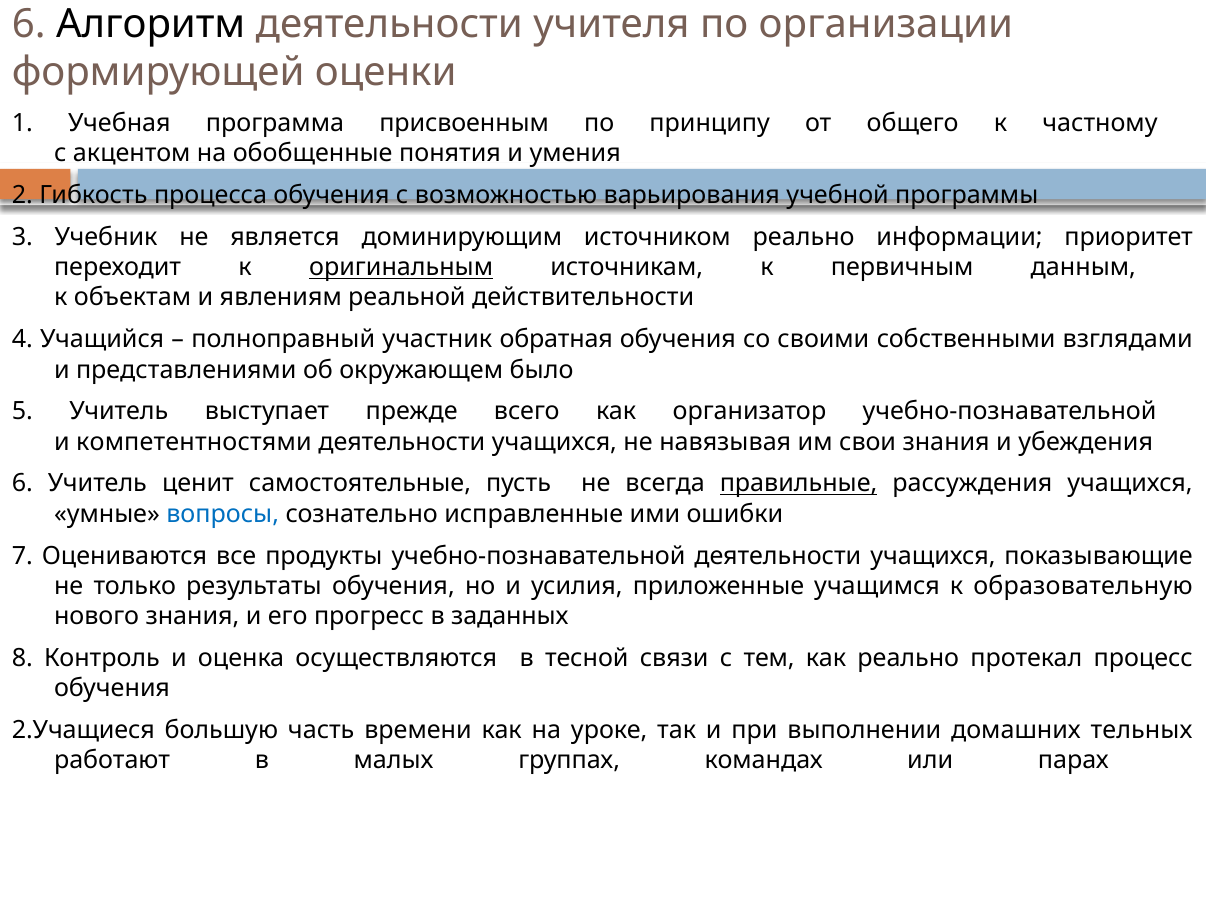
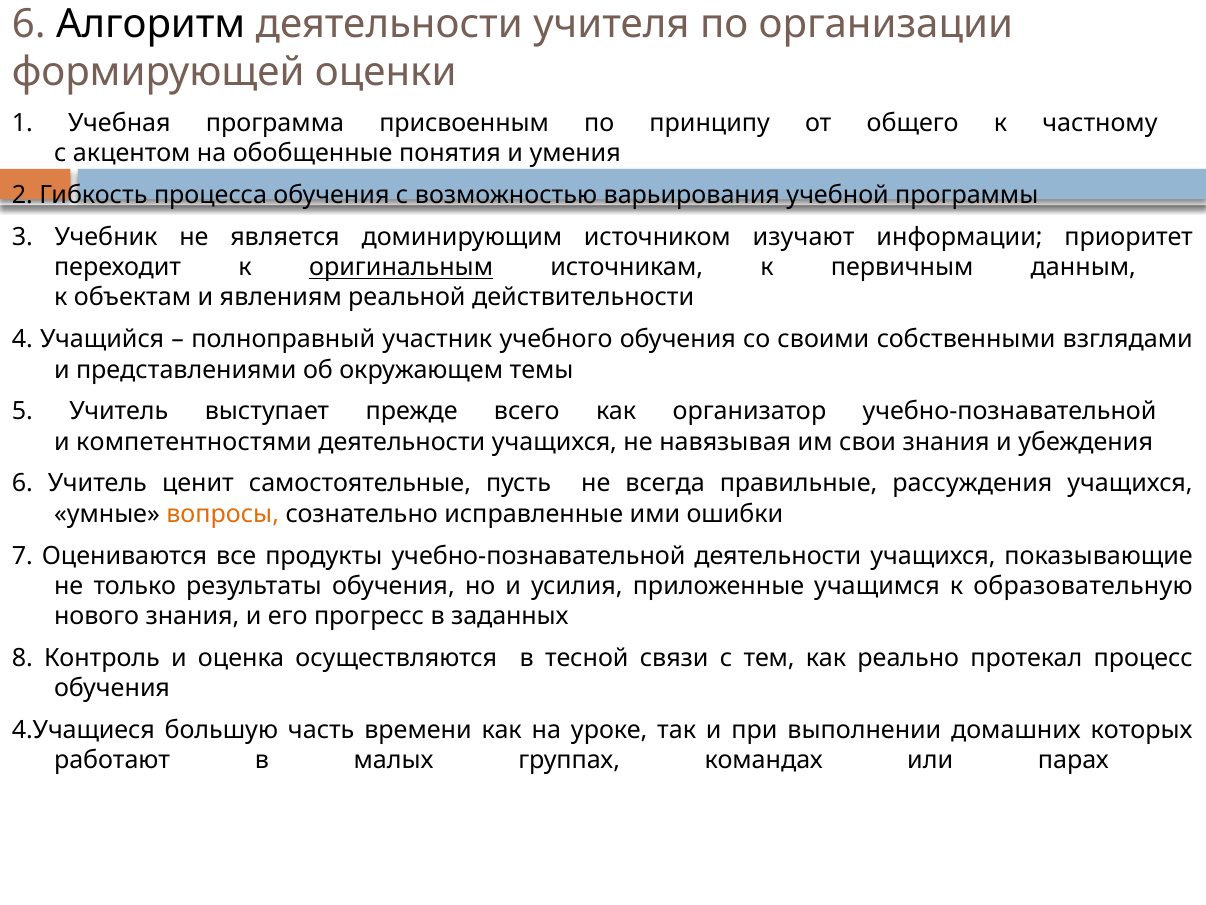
источником реально: реально -> изучают
обратная: обратная -> учебного
было: было -> темы
правильные underline: present -> none
вопросы colour: blue -> orange
2.Учащиеся: 2.Учащиеся -> 4.Учащиеся
тельных: тельных -> которых
